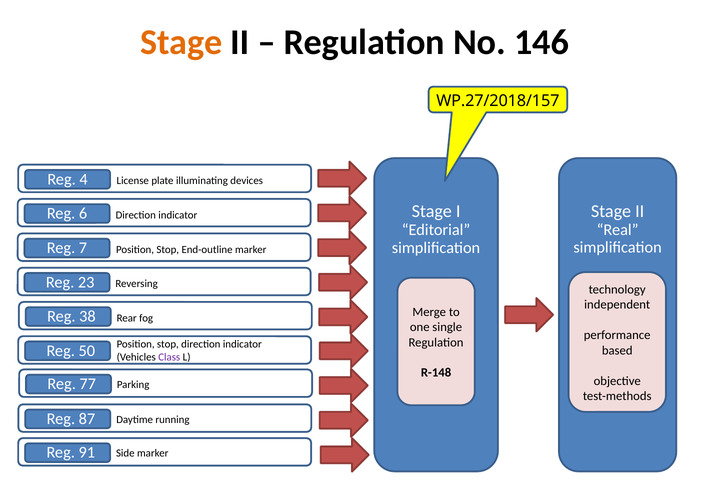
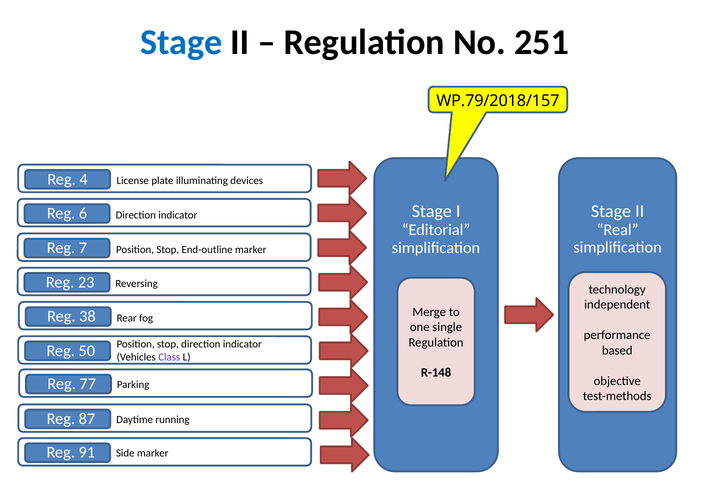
Stage at (181, 42) colour: orange -> blue
146: 146 -> 251
WP.27/2018/157: WP.27/2018/157 -> WP.79/2018/157
